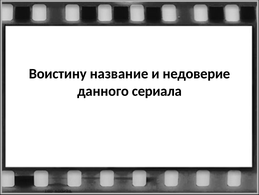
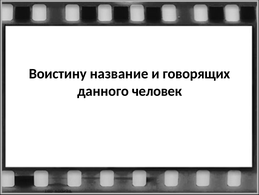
недоверие: недоверие -> говорящих
сериала: сериала -> человек
